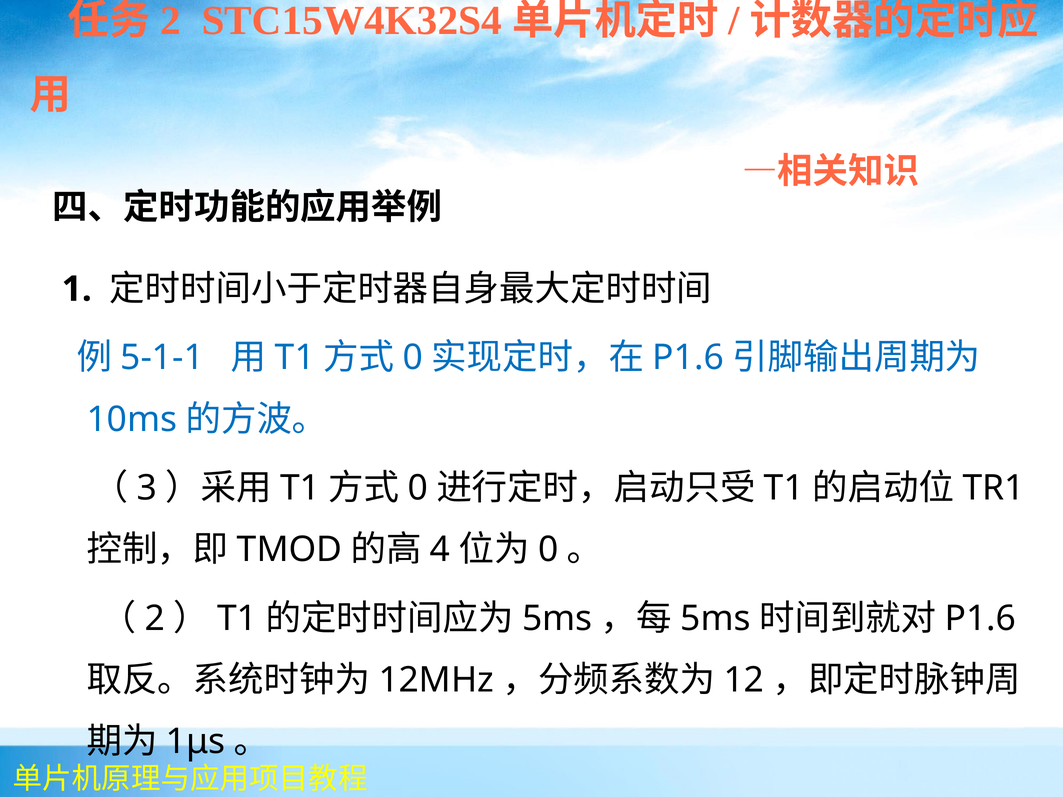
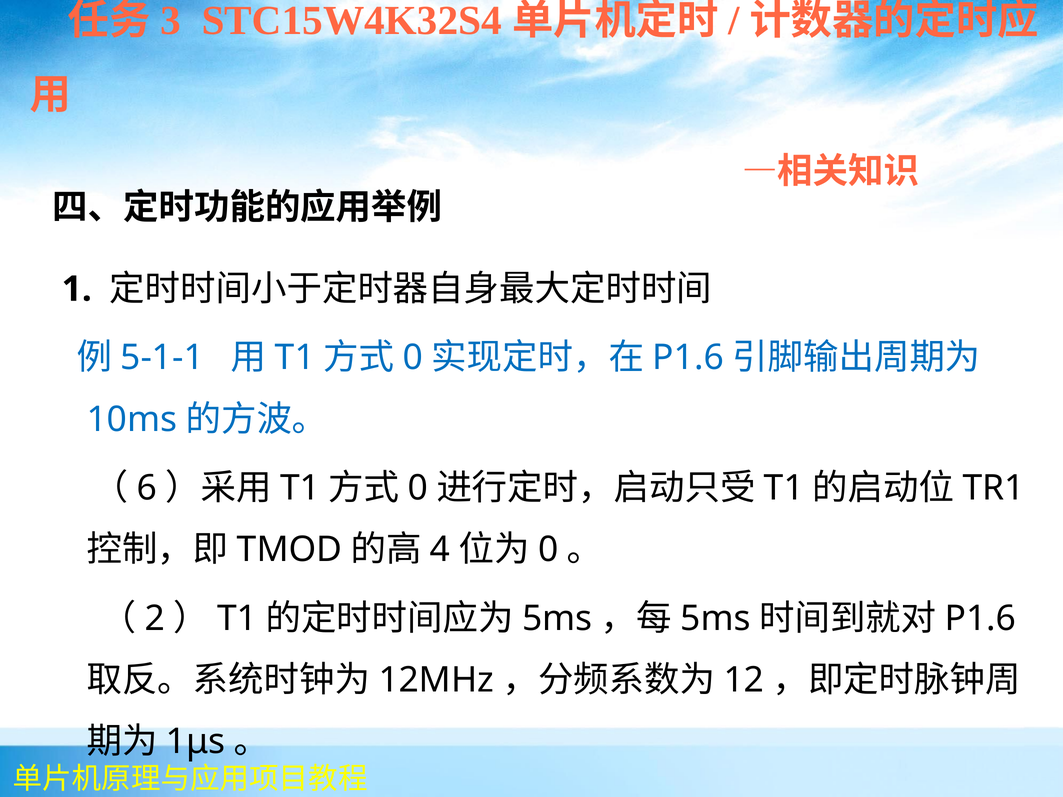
2 at (171, 21): 2 -> 3
3: 3 -> 6
